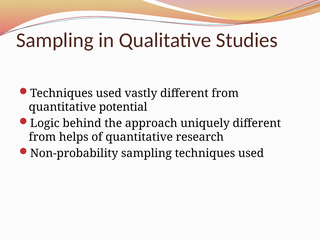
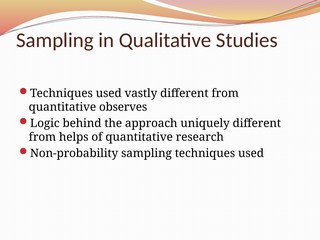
potential: potential -> observes
